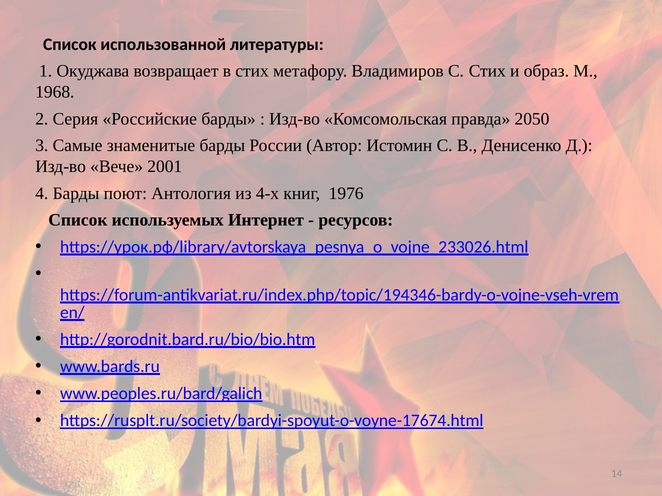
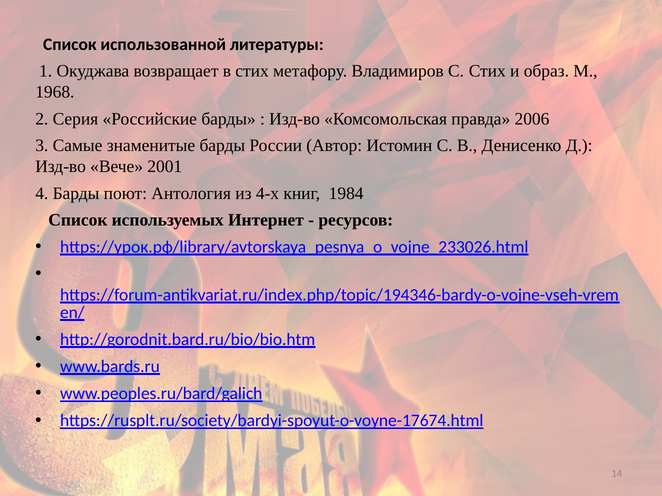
2050: 2050 -> 2006
1976: 1976 -> 1984
